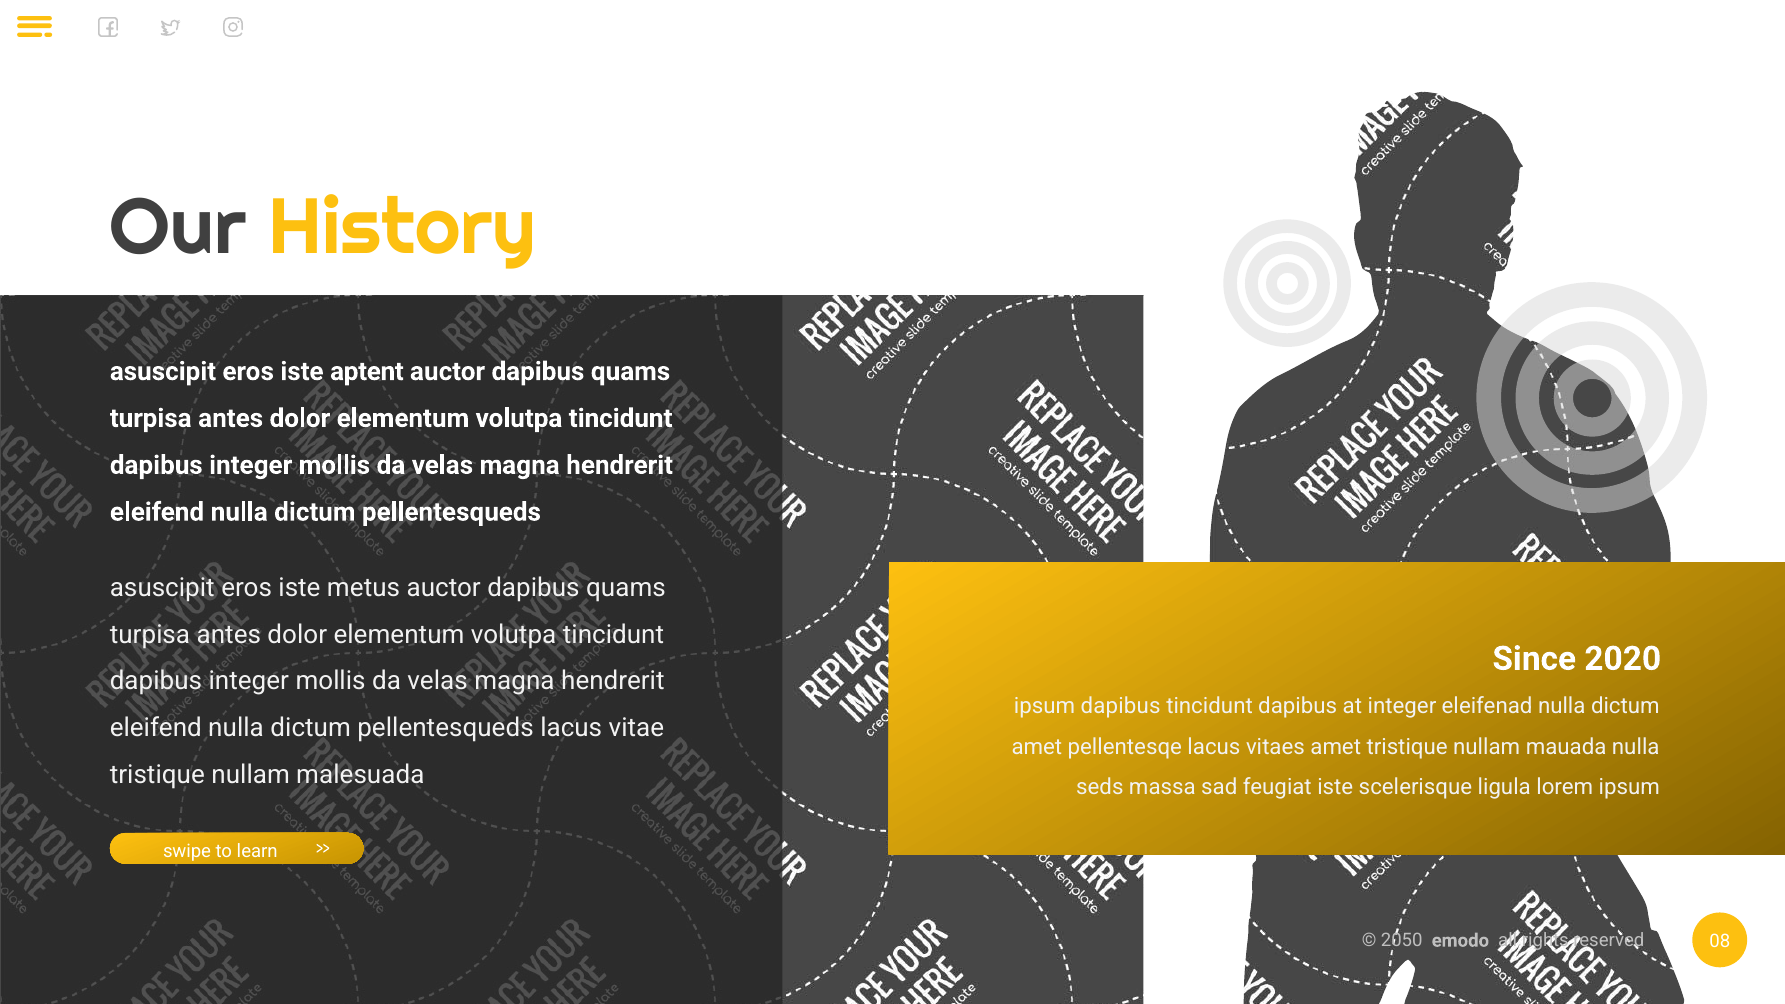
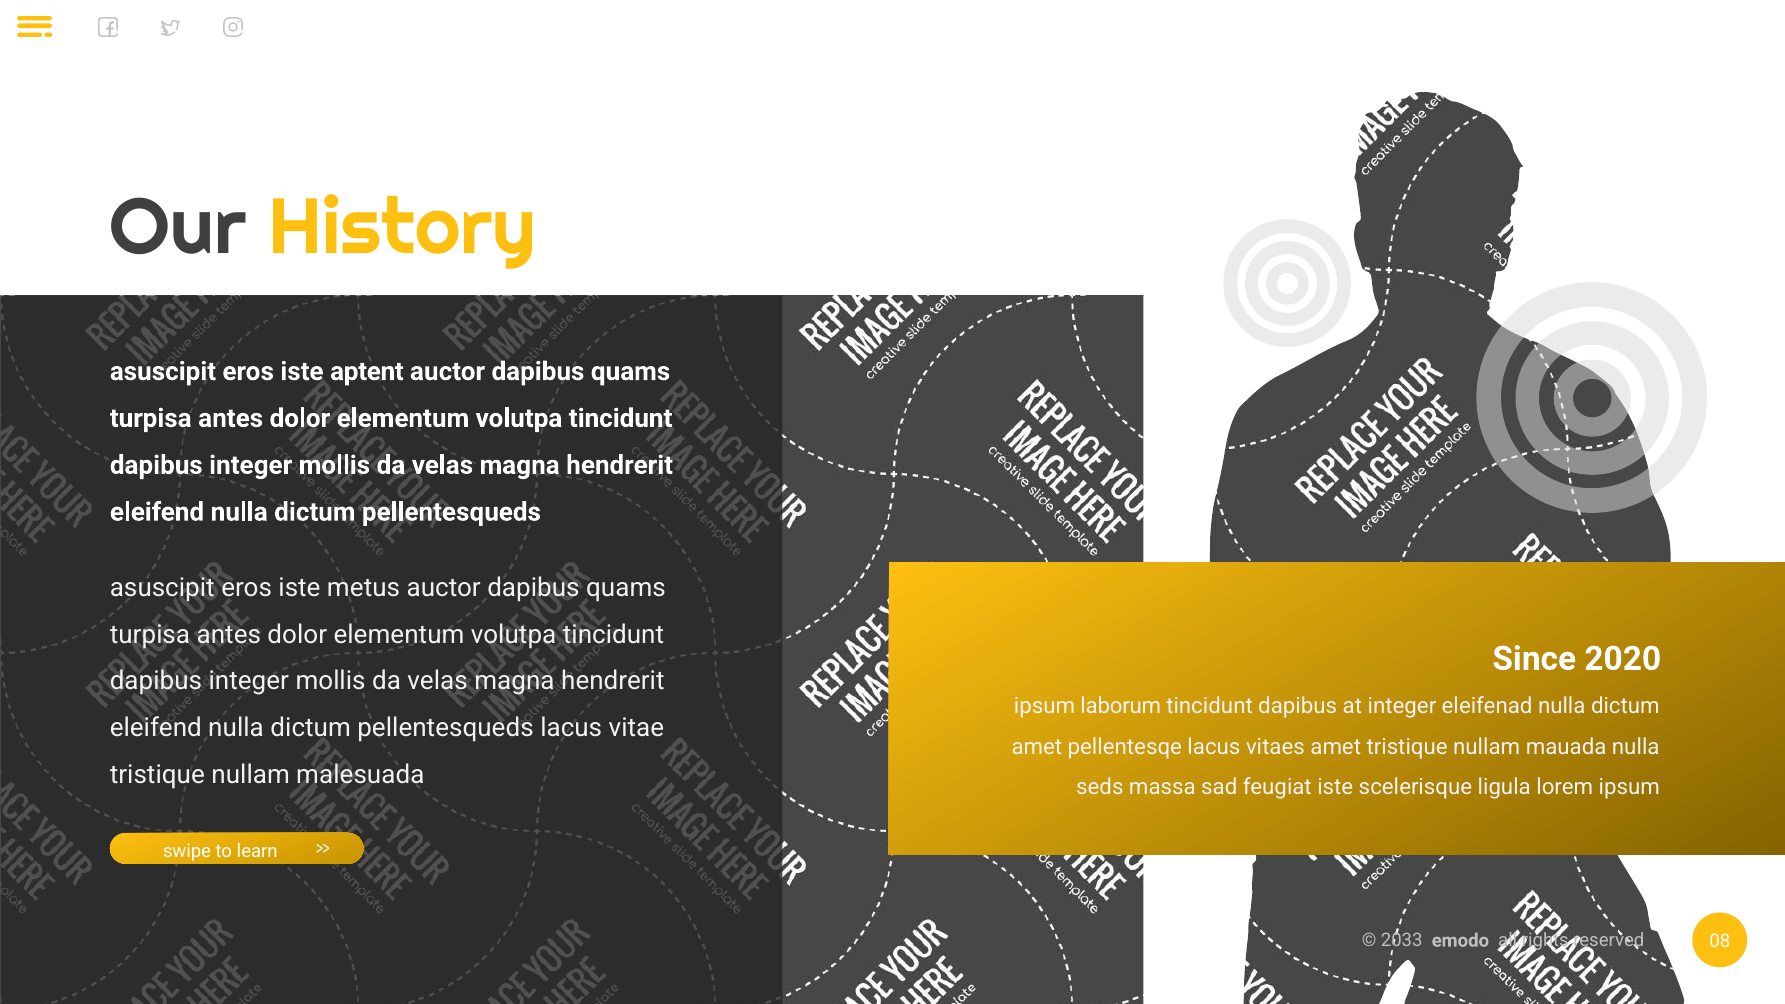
ipsum dapibus: dapibus -> laborum
2050: 2050 -> 2033
